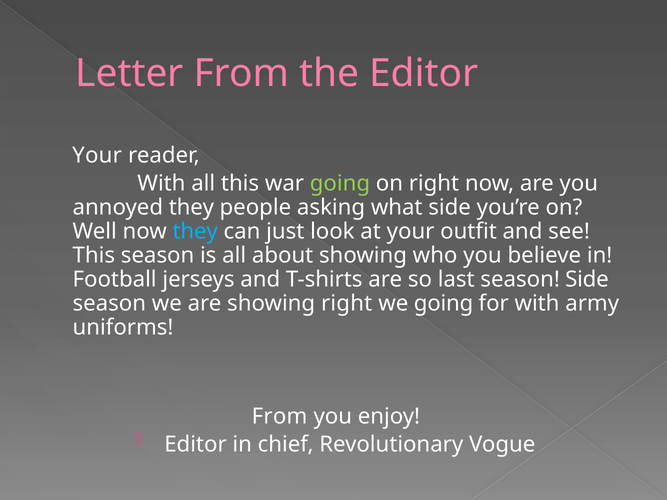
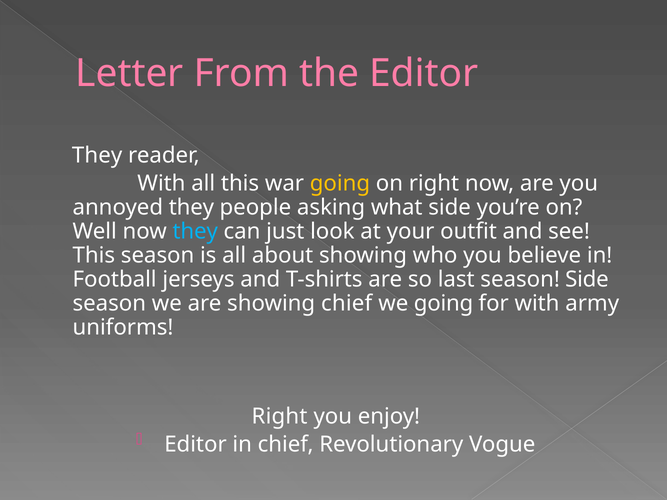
Your at (97, 156): Your -> They
going at (340, 184) colour: light green -> yellow
showing right: right -> chief
From at (280, 417): From -> Right
